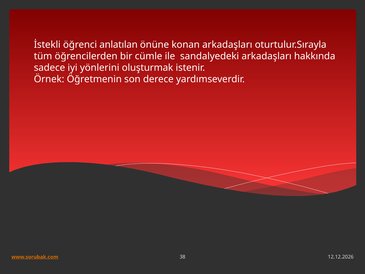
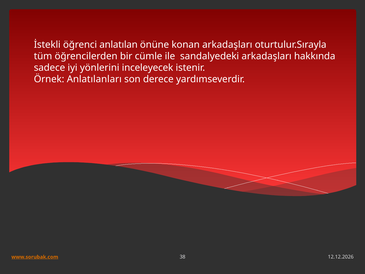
oluşturmak: oluşturmak -> inceleyecek
Öğretmenin: Öğretmenin -> Anlatılanları
